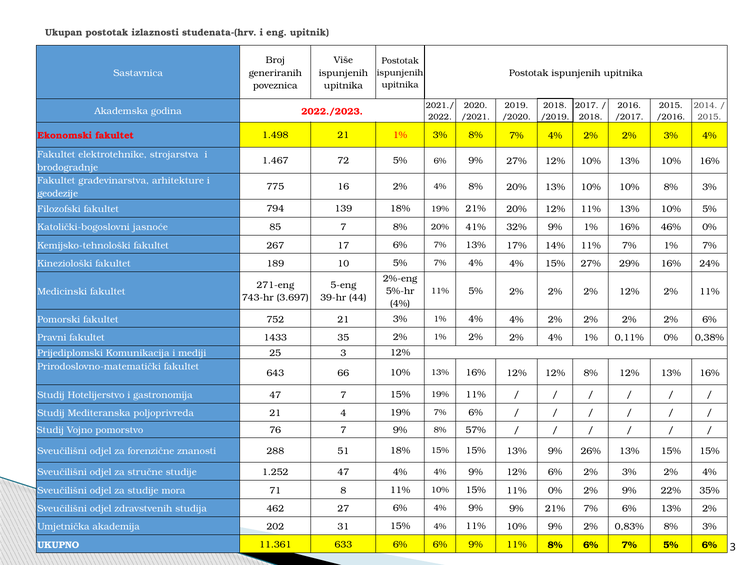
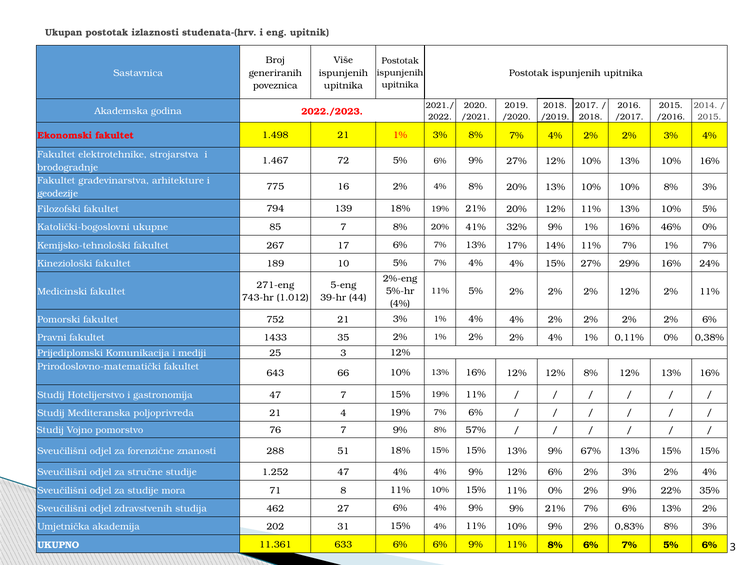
jasnoće: jasnoće -> ukupne
3.697: 3.697 -> 1.012
26%: 26% -> 67%
